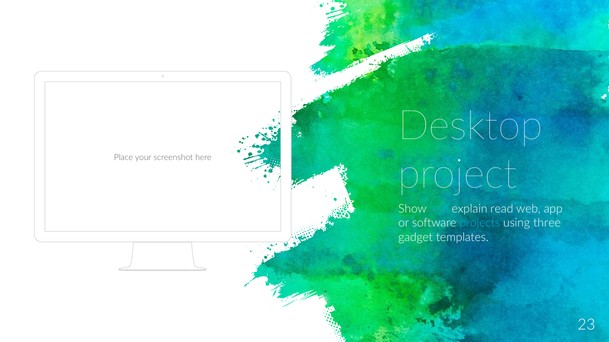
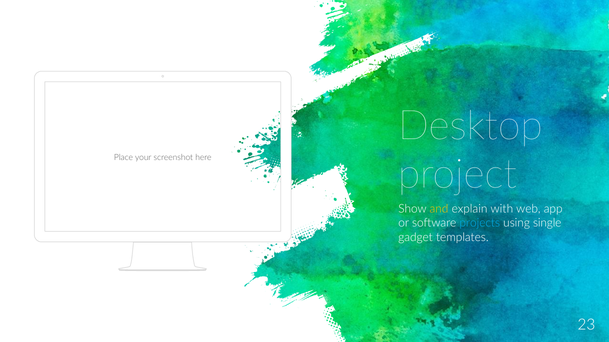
and colour: light blue -> yellow
read: read -> with
three: three -> single
